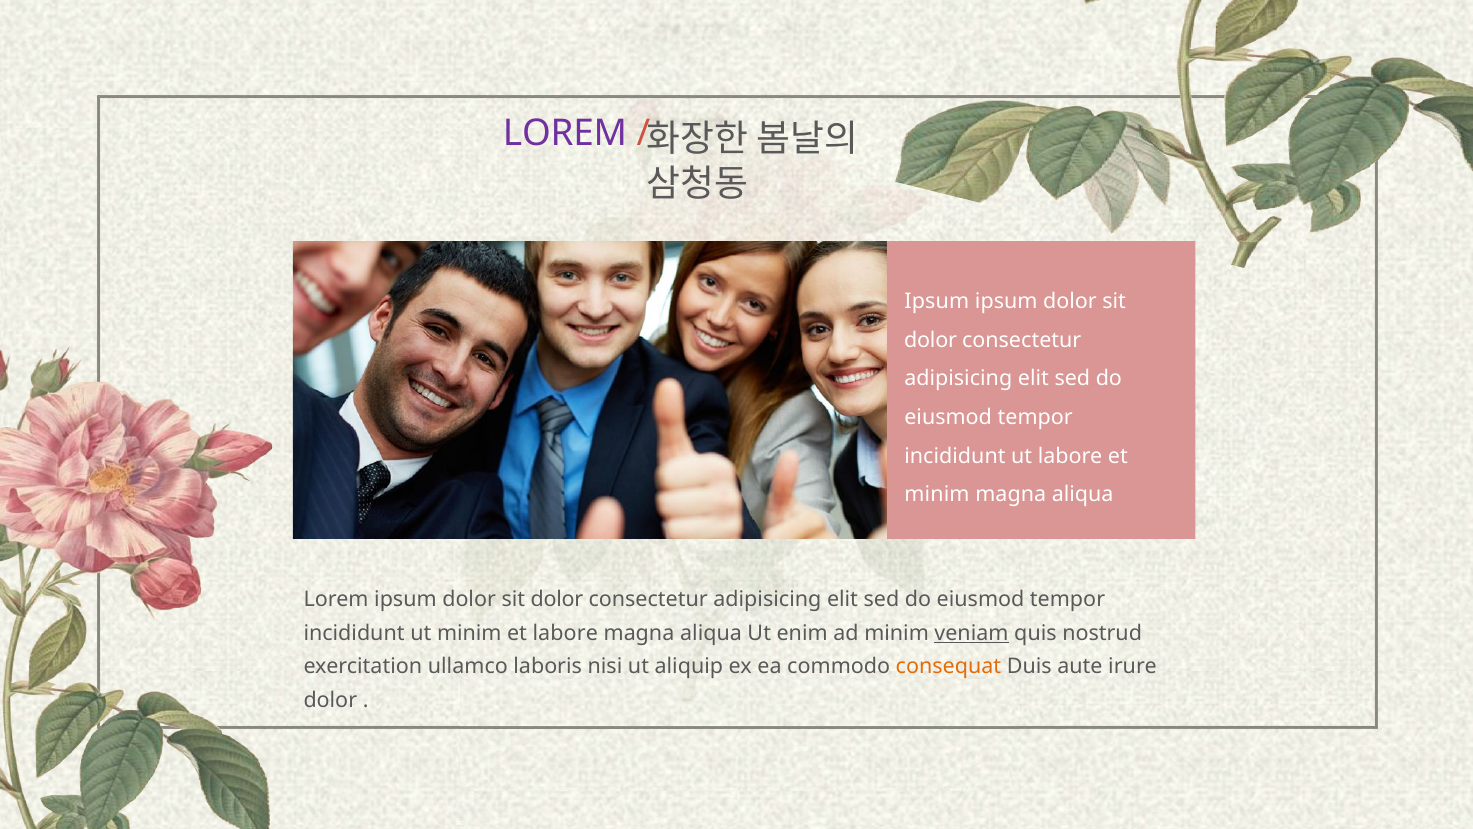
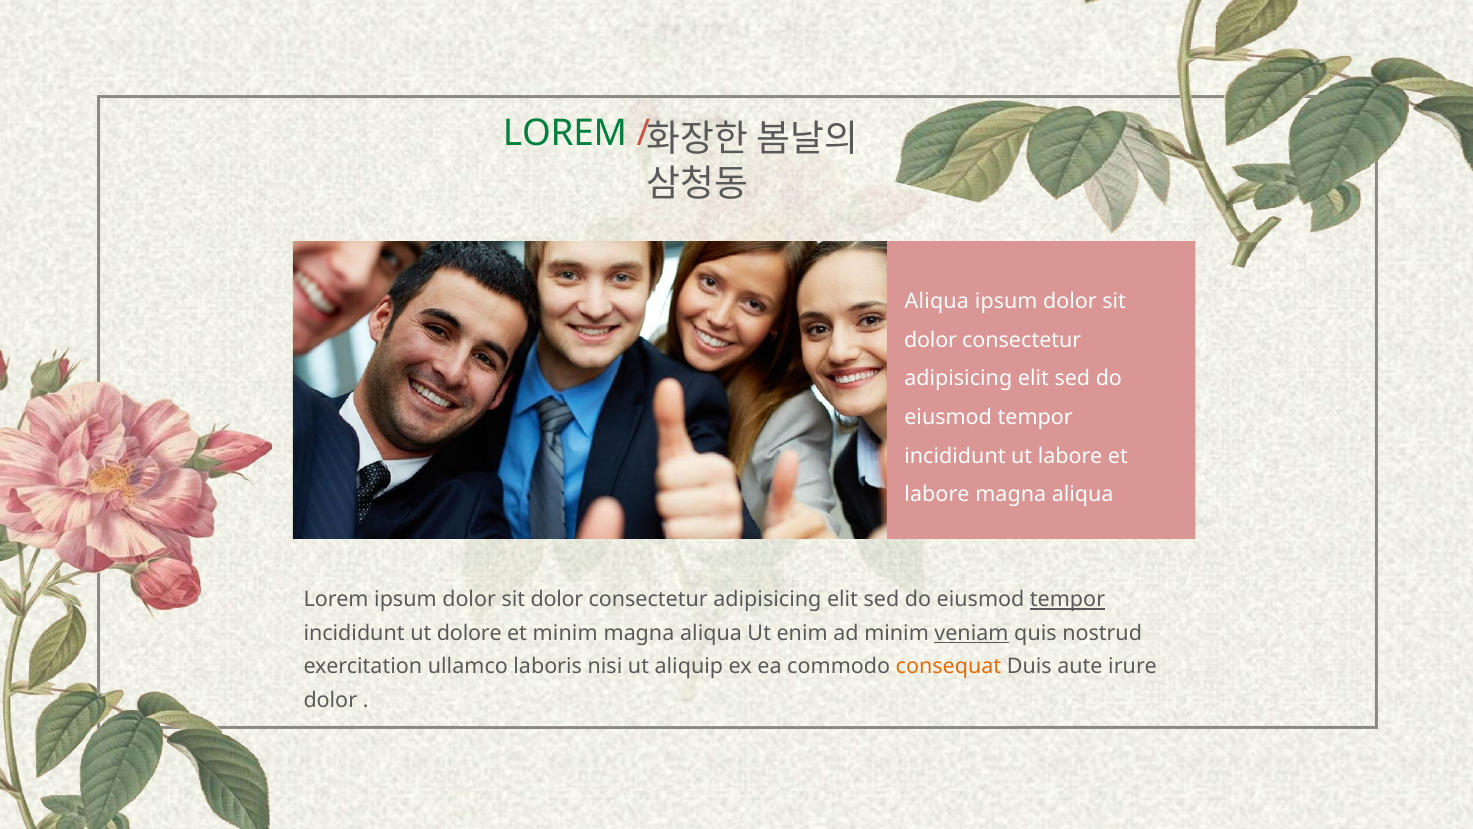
LOREM at (565, 133) colour: purple -> green
Ipsum at (937, 301): Ipsum -> Aliqua
minim at (937, 495): minim -> labore
tempor at (1068, 600) underline: none -> present
ut minim: minim -> dolore
et labore: labore -> minim
